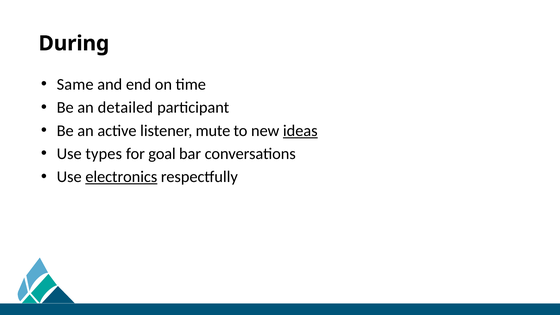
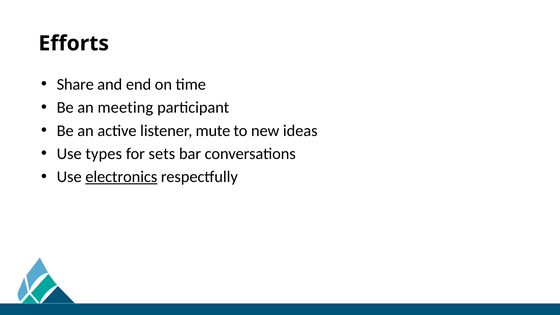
During: During -> Efforts
Same: Same -> Share
detailed: detailed -> meeting
ideas underline: present -> none
goal: goal -> sets
